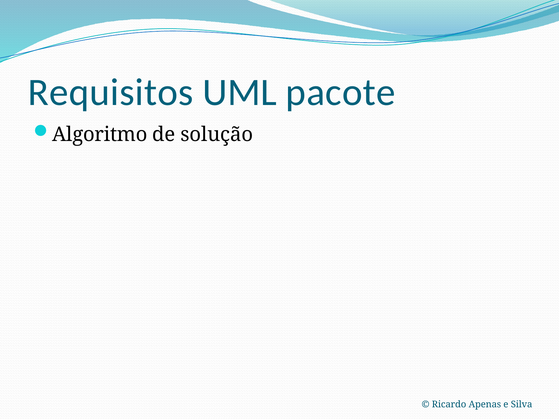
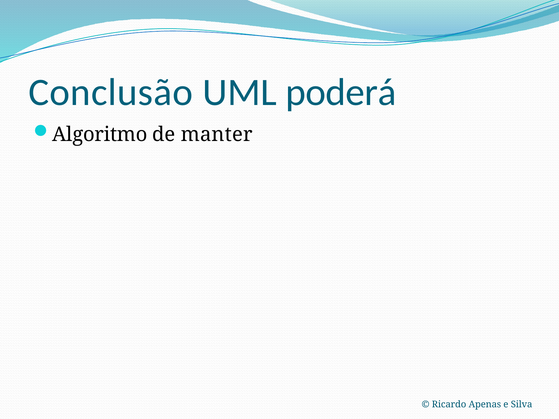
Requisitos: Requisitos -> Conclusão
pacote: pacote -> poderá
solução: solução -> manter
